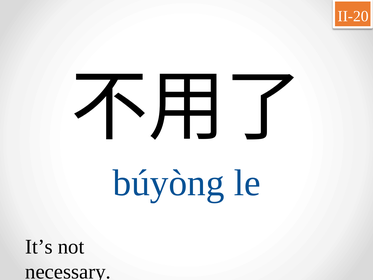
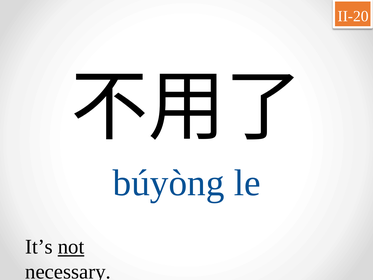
not underline: none -> present
